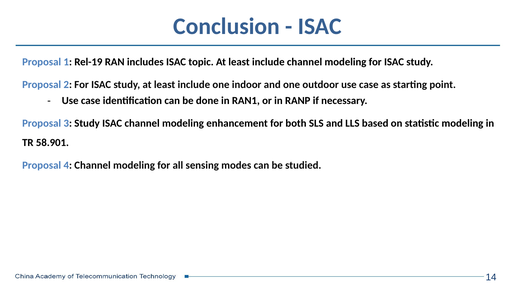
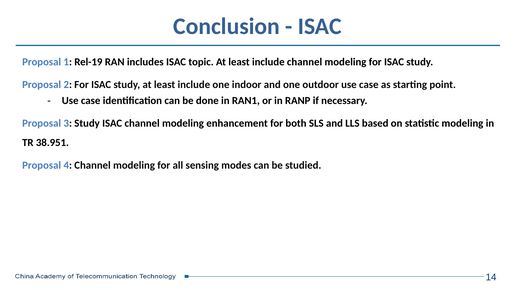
58.901: 58.901 -> 38.951
